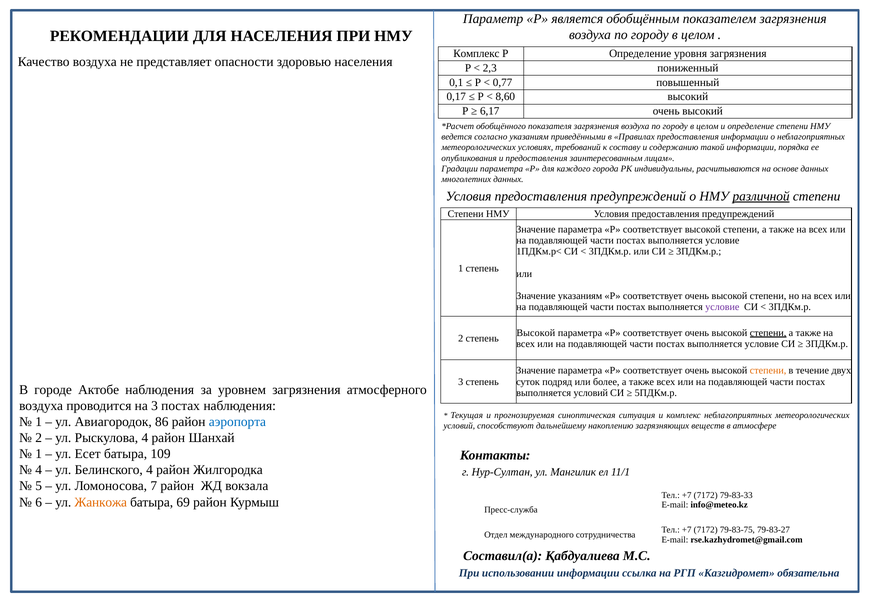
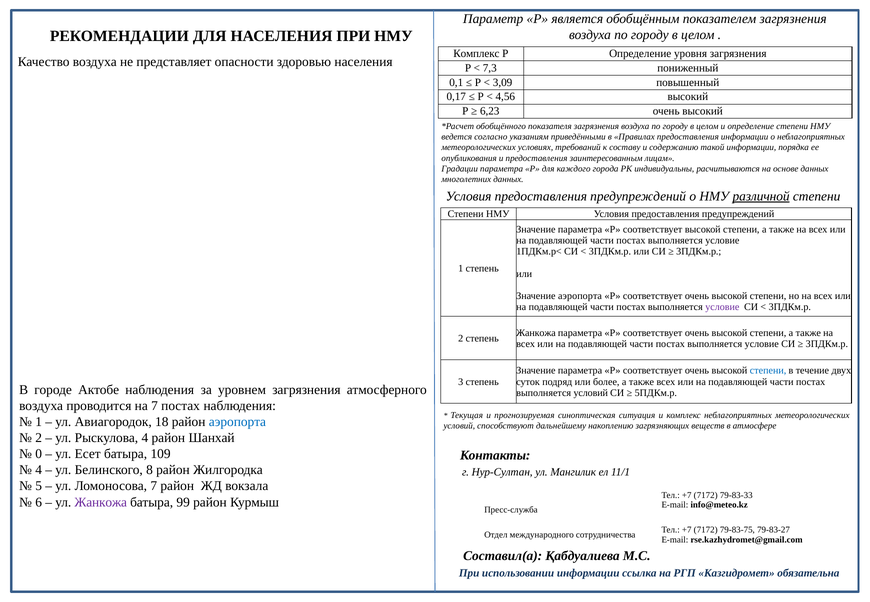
2,3: 2,3 -> 7,3
0,77: 0,77 -> 3,09
8,60: 8,60 -> 4,56
6,17: 6,17 -> 6,23
Значение указаниям: указаниям -> аэропорта
Высокой at (536, 333): Высокой -> Жанкожа
степени at (768, 333) underline: present -> none
степени at (768, 371) colour: orange -> blue
на 3: 3 -> 7
86: 86 -> 18
1 at (39, 454): 1 -> 0
Белинского 4: 4 -> 8
Жанкожа at (101, 502) colour: orange -> purple
69: 69 -> 99
